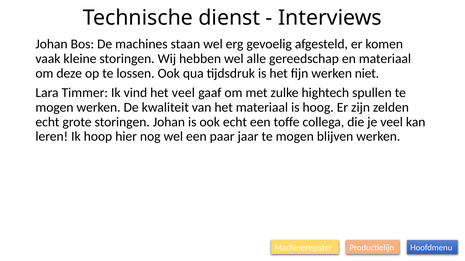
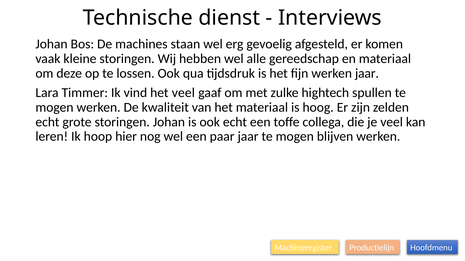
werken niet: niet -> jaar
